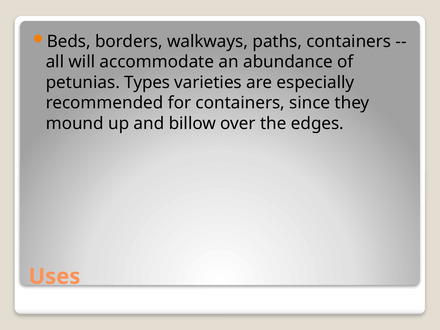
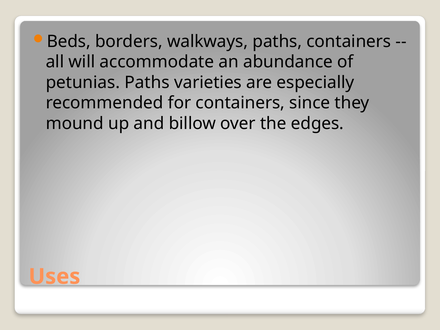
petunias Types: Types -> Paths
